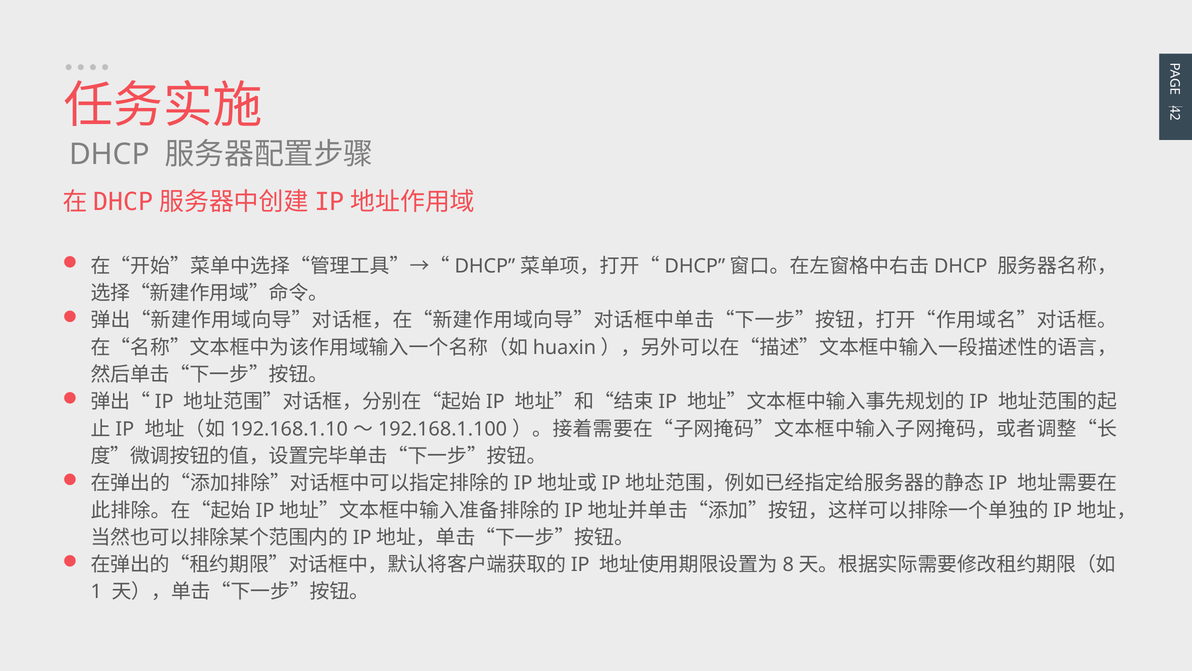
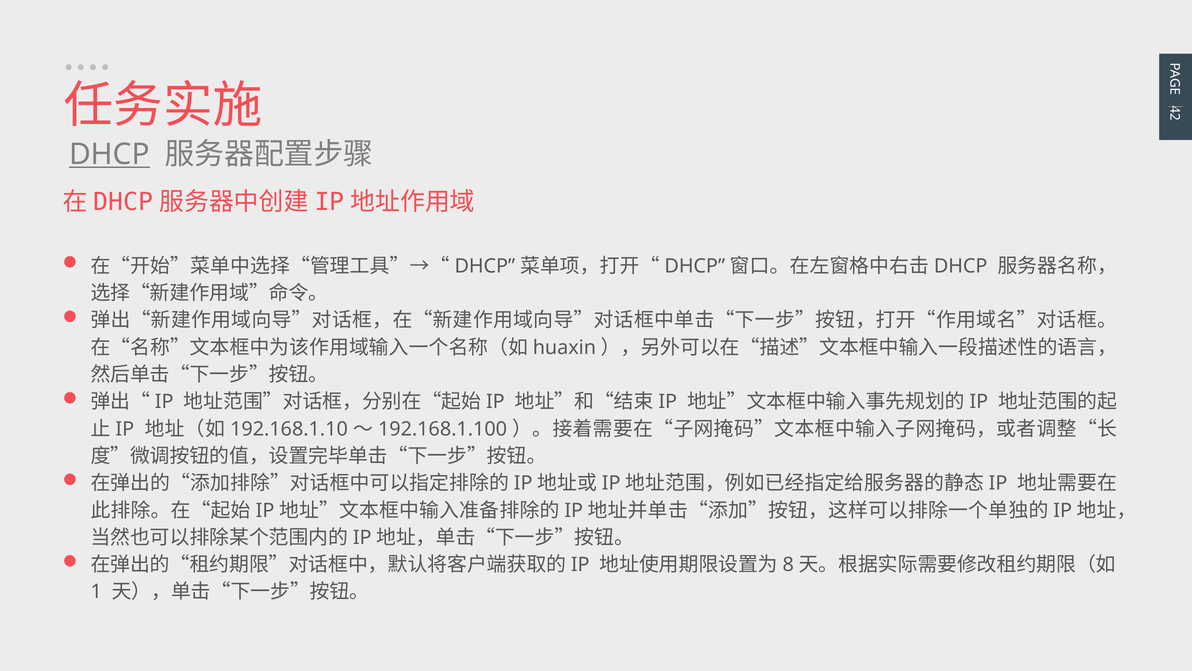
DHCP underline: none -> present
